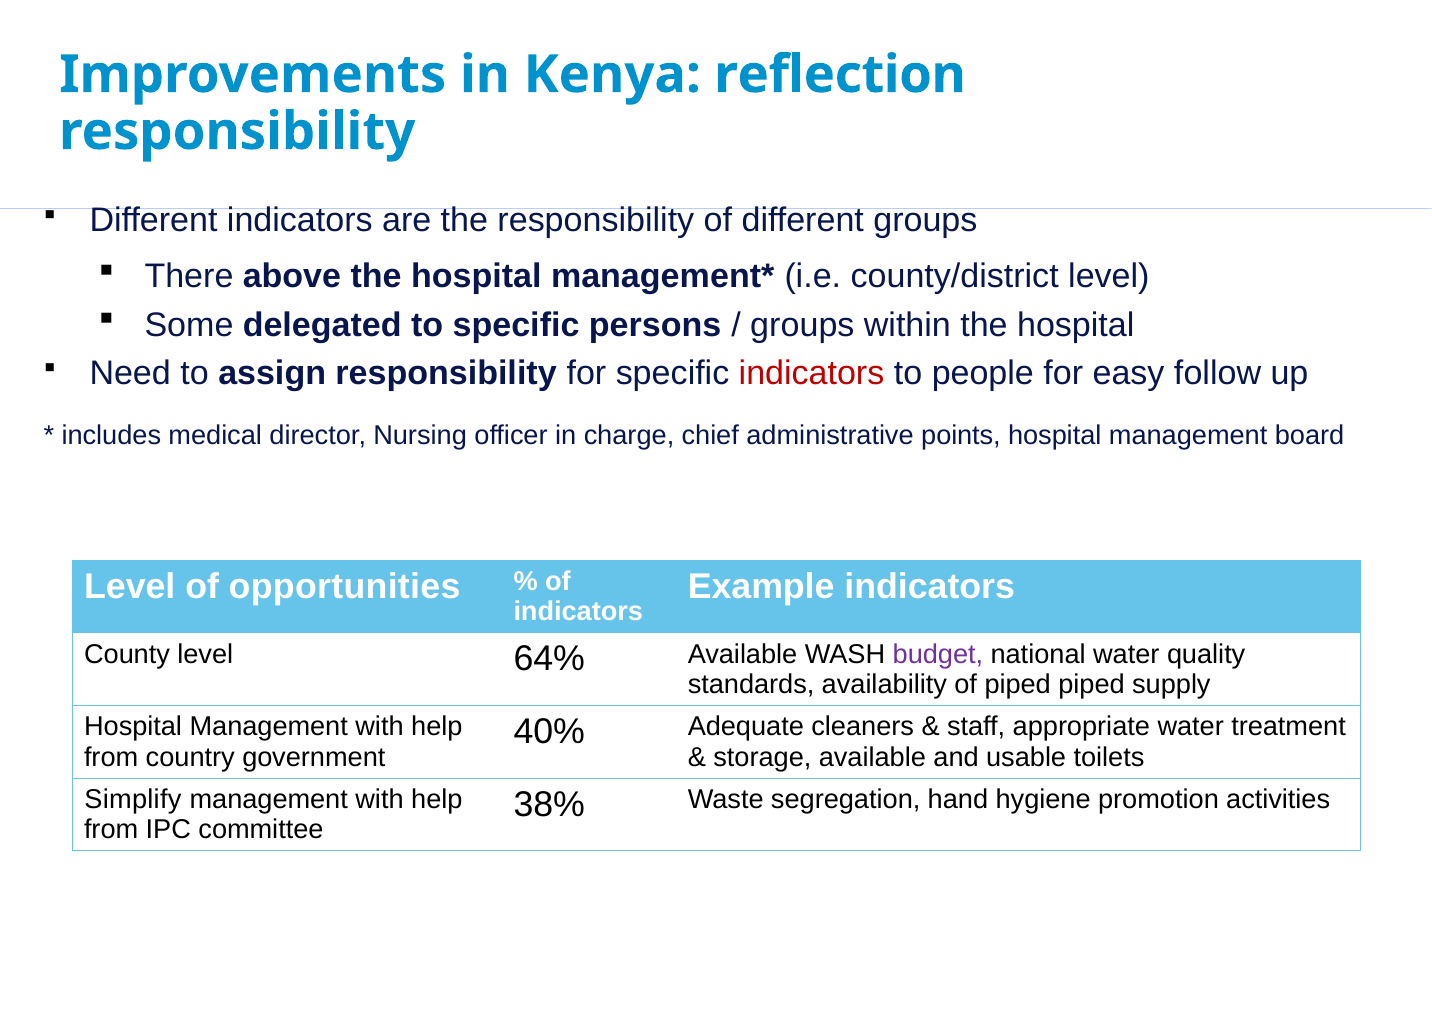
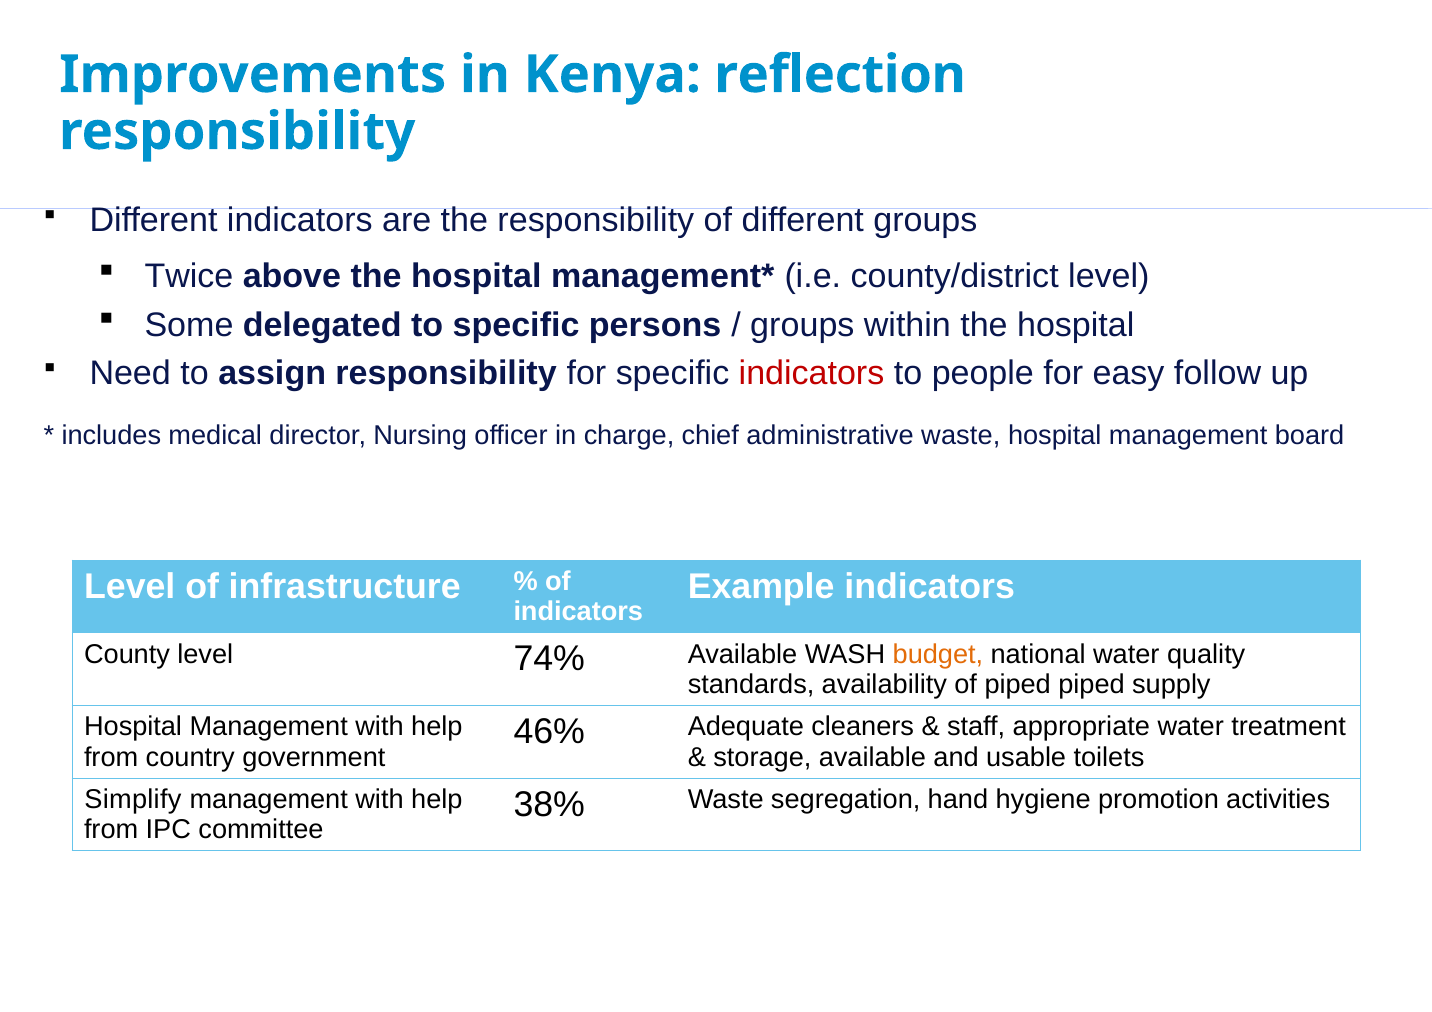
There: There -> Twice
administrative points: points -> waste
opportunities: opportunities -> infrastructure
64%: 64% -> 74%
budget colour: purple -> orange
40%: 40% -> 46%
